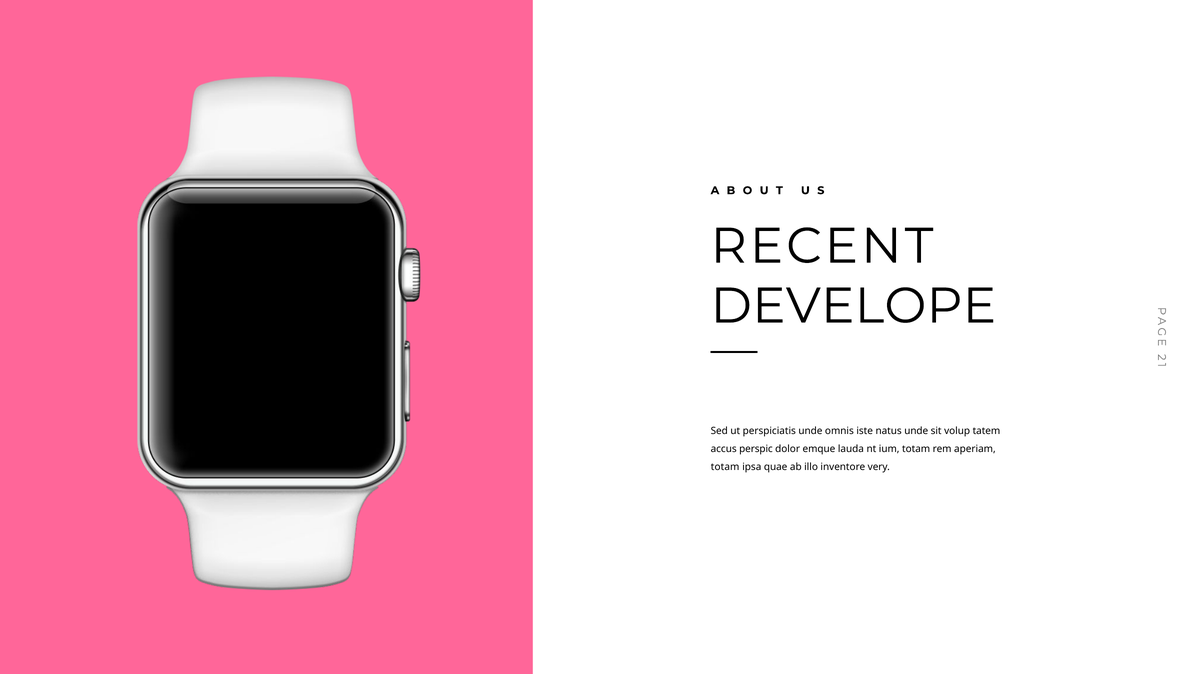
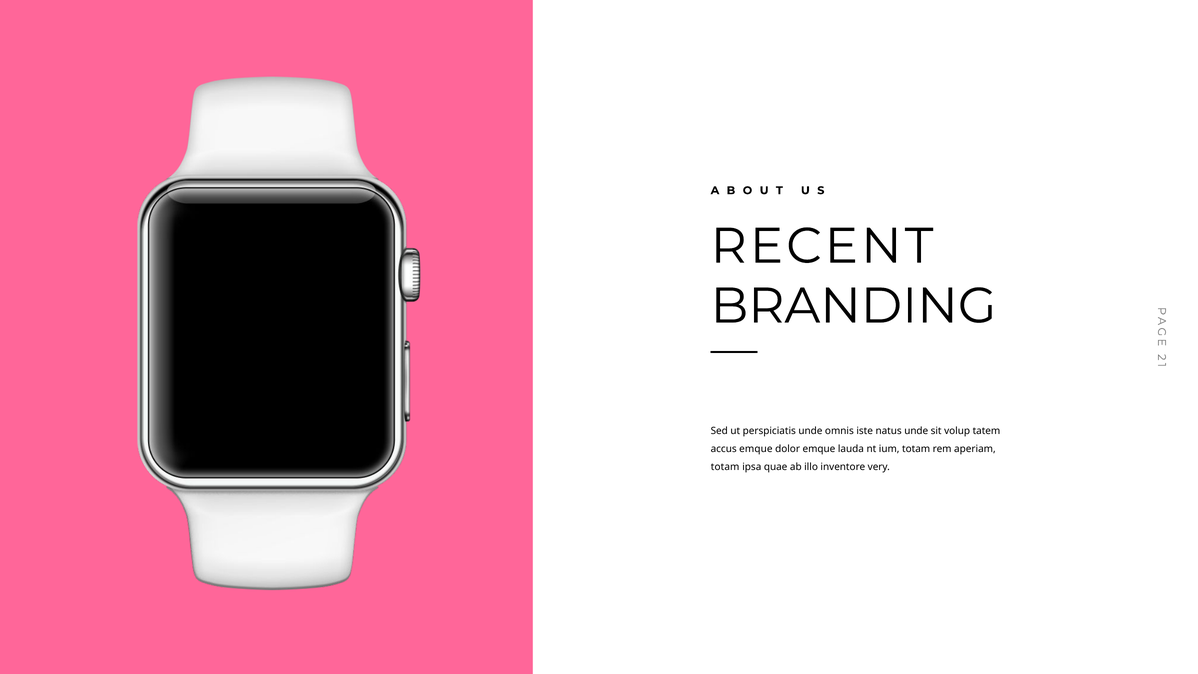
DEVELOPE: DEVELOPE -> BRANDING
accus perspic: perspic -> emque
